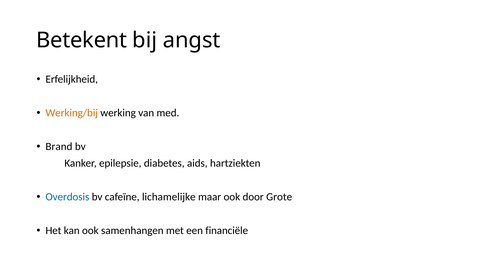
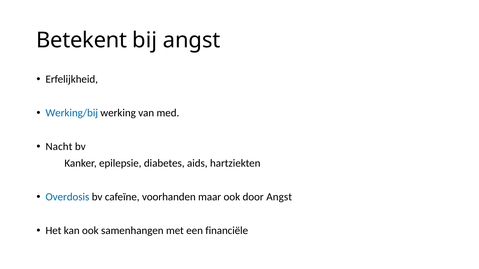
Werking/bij colour: orange -> blue
Brand: Brand -> Nacht
lichamelijke: lichamelijke -> voorhanden
door Grote: Grote -> Angst
